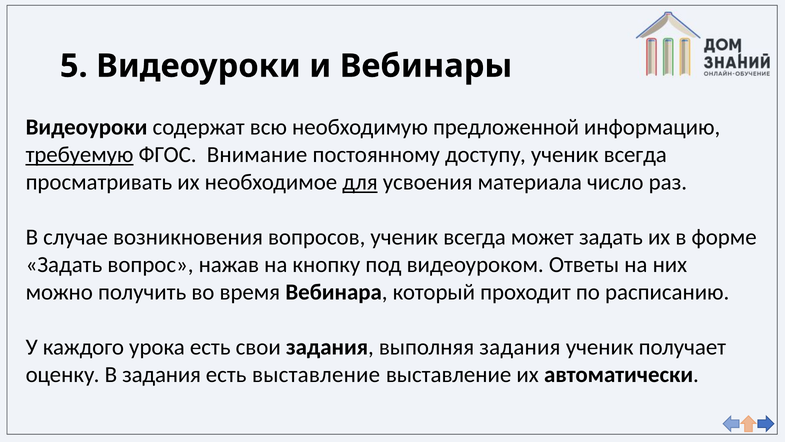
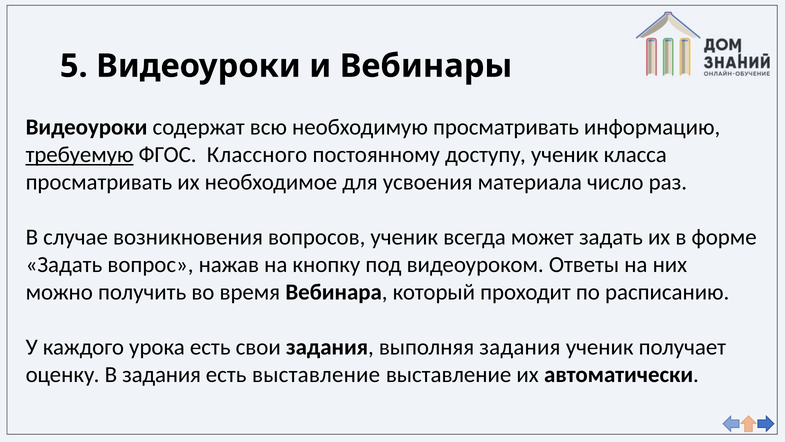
необходимую предложенной: предложенной -> просматривать
Внимание: Внимание -> Классного
доступу ученик всегда: всегда -> класса
для underline: present -> none
